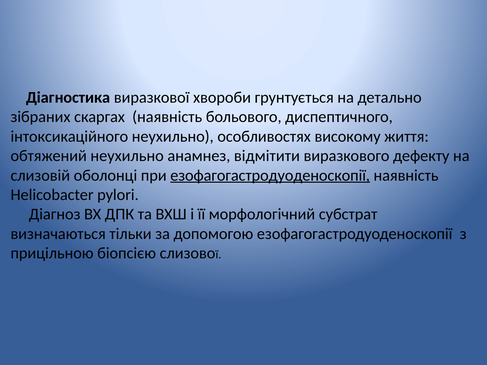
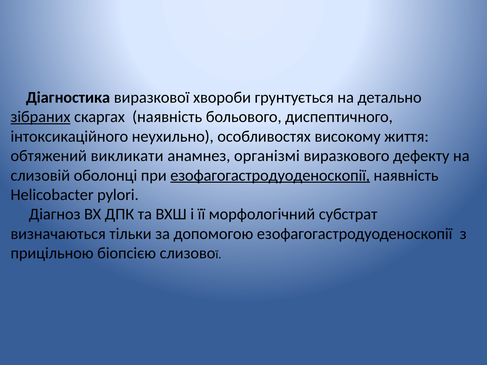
зiбраних underline: none -> present
обтяжений неухильно: неухильно -> викликати
відмітити: відмітити -> організмі
